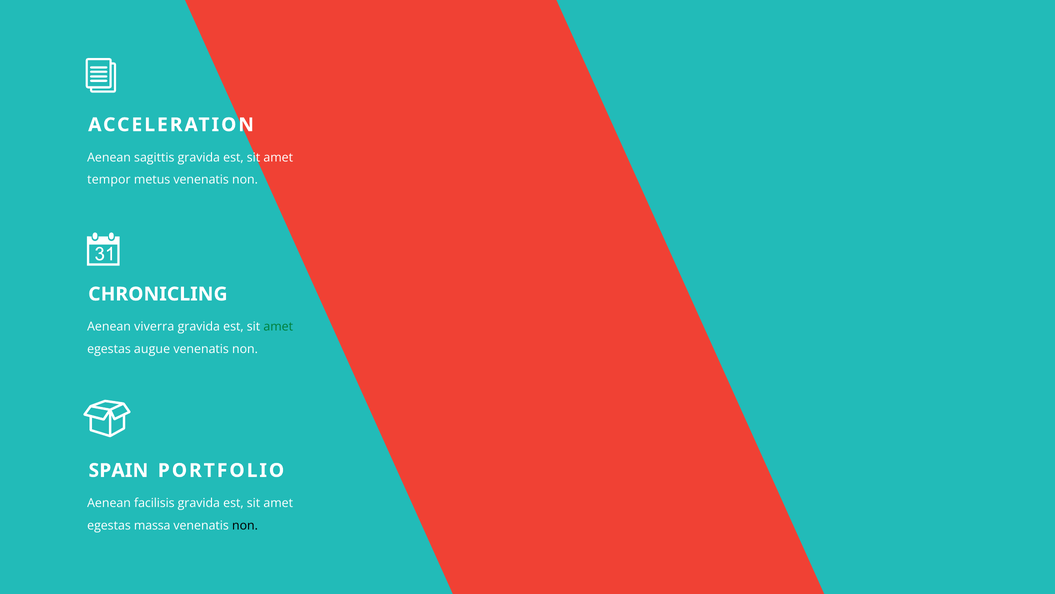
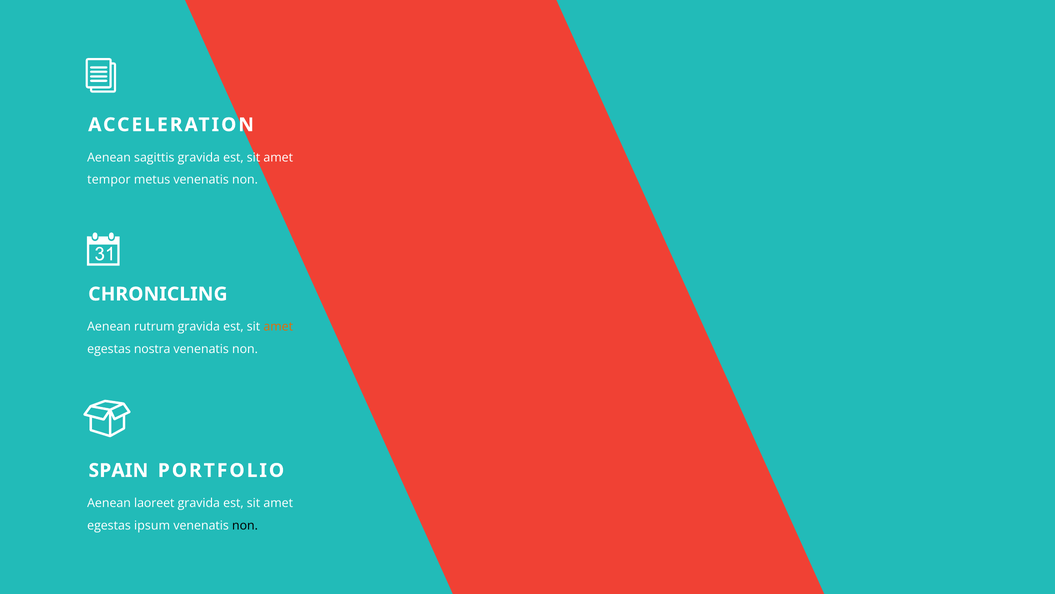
viverra: viverra -> rutrum
amet at (278, 326) colour: green -> orange
augue: augue -> nostra
facilisis: facilisis -> laoreet
massa: massa -> ipsum
